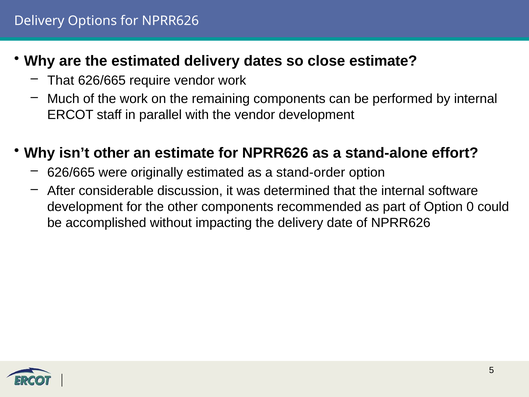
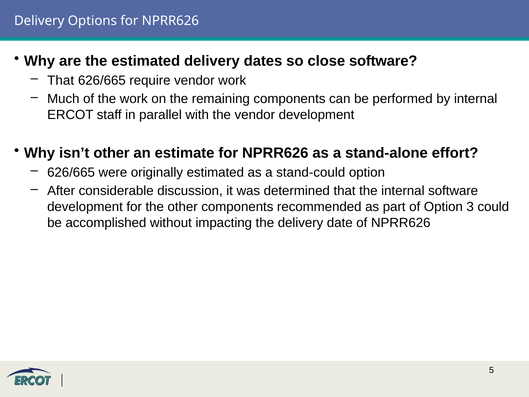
close estimate: estimate -> software
stand-order: stand-order -> stand-could
0: 0 -> 3
